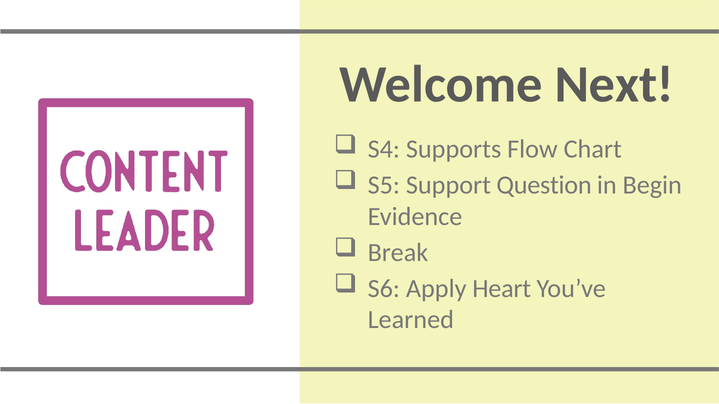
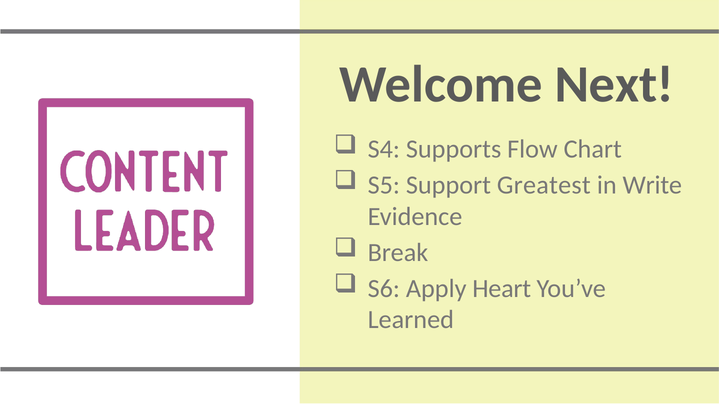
Question: Question -> Greatest
Begin: Begin -> Write
